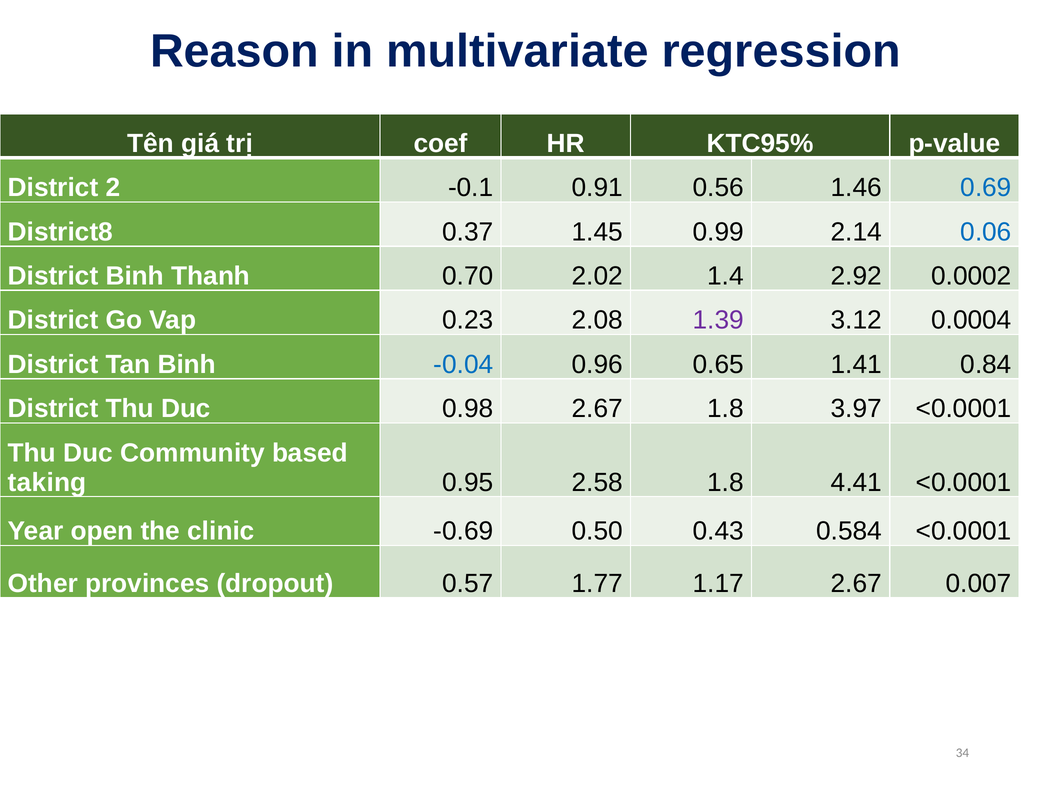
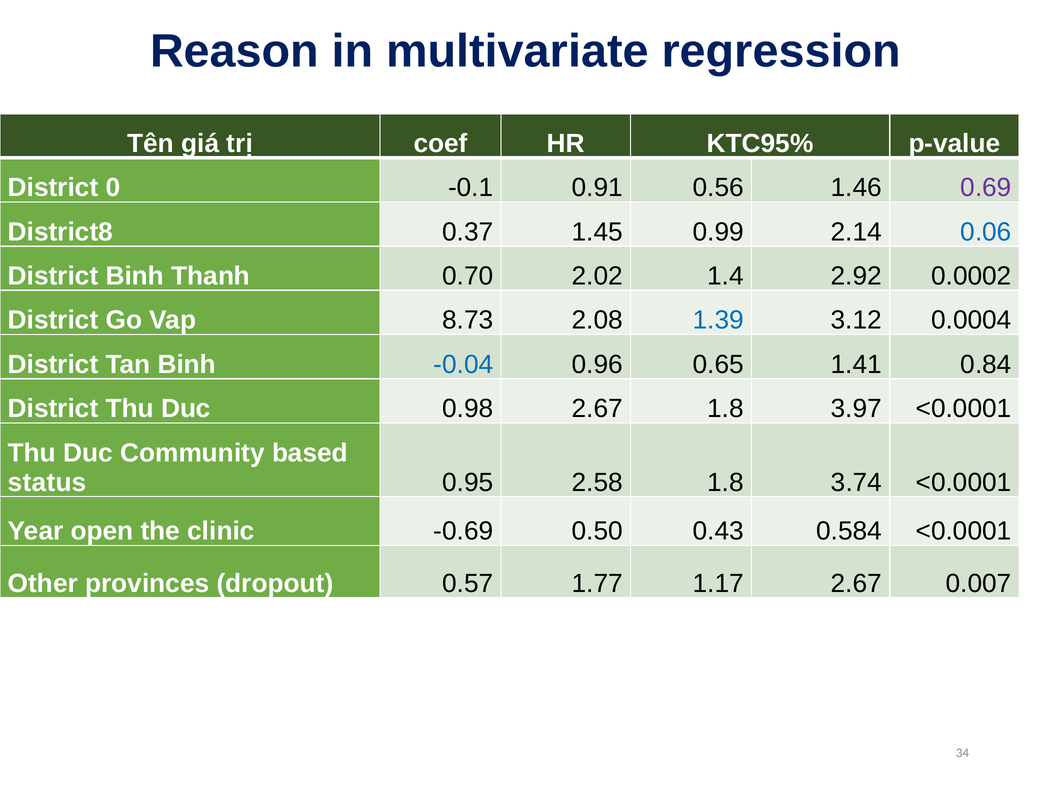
2: 2 -> 0
0.69 colour: blue -> purple
0.23: 0.23 -> 8.73
1.39 colour: purple -> blue
taking: taking -> status
4.41: 4.41 -> 3.74
